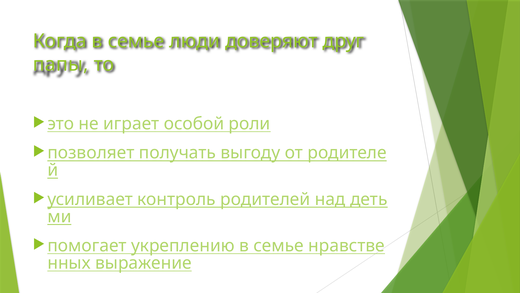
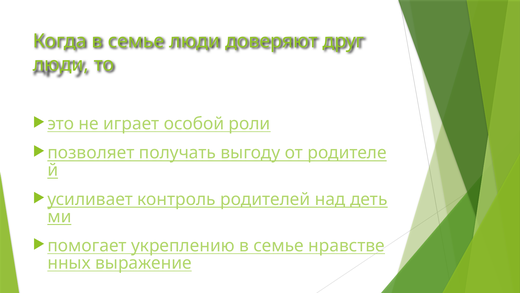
папы at (61, 64): папы -> люди
